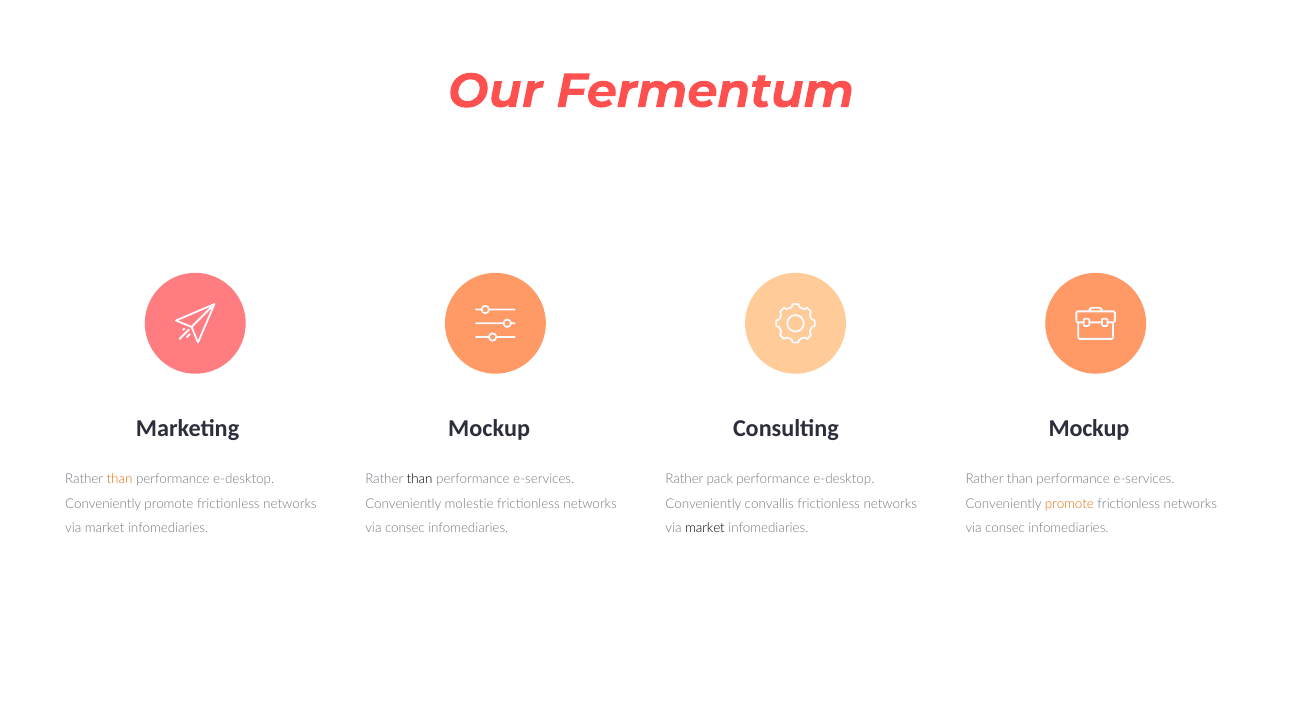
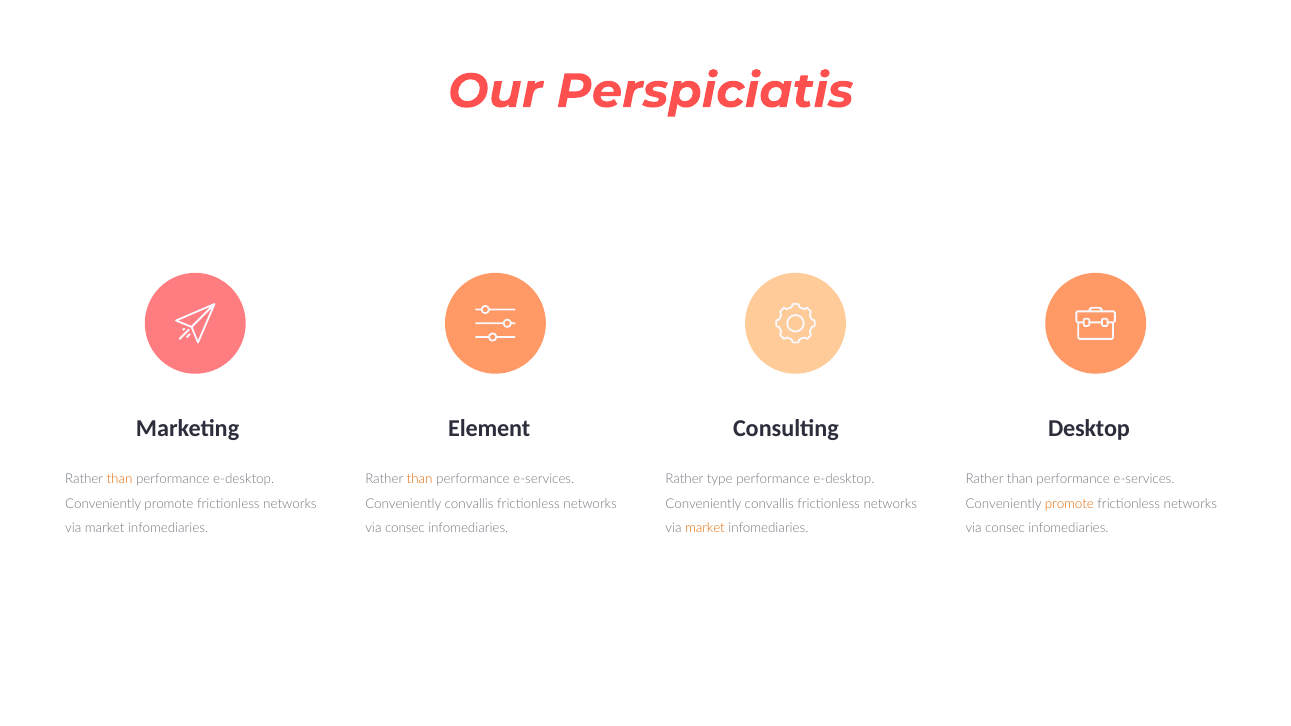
Fermentum: Fermentum -> Perspiciatis
Mockup at (489, 429): Mockup -> Element
Mockup at (1089, 429): Mockup -> Desktop
than at (420, 480) colour: black -> orange
pack: pack -> type
molestie at (469, 504): molestie -> convallis
market at (705, 528) colour: black -> orange
